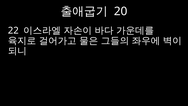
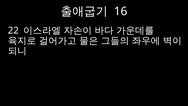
20: 20 -> 16
